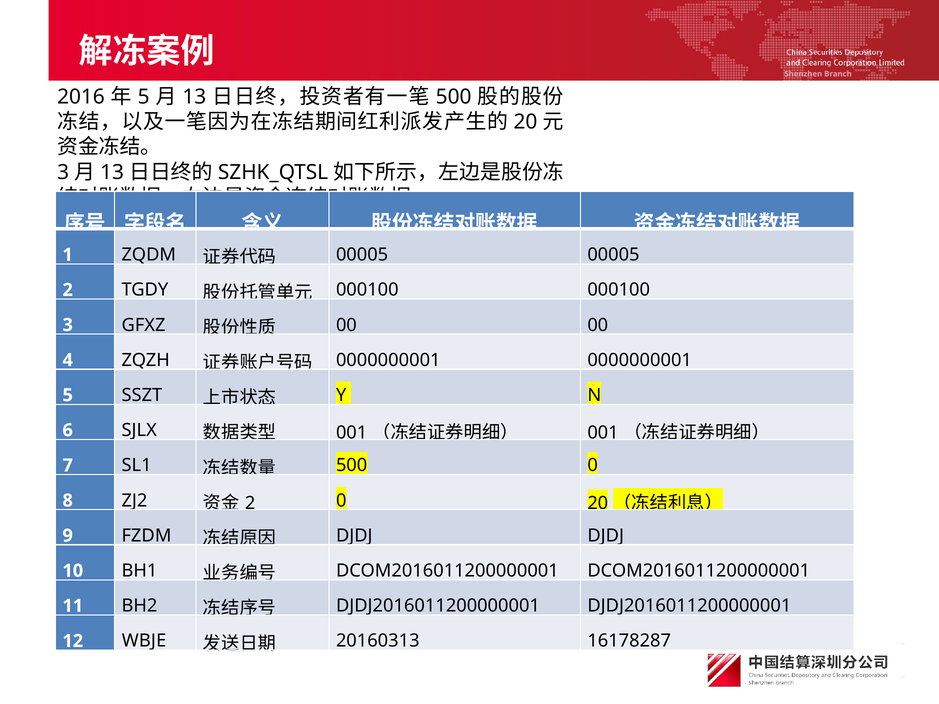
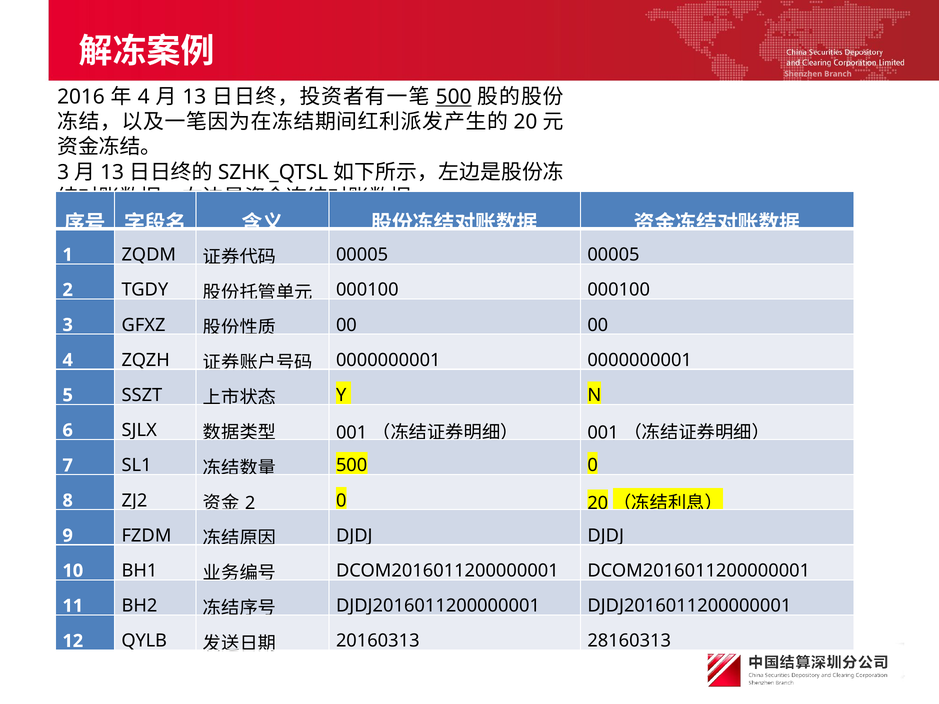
5 at (144, 97): 5 -> 4
500 at (454, 97) underline: none -> present
WBJE: WBJE -> QYLB
16178287: 16178287 -> 28160313
